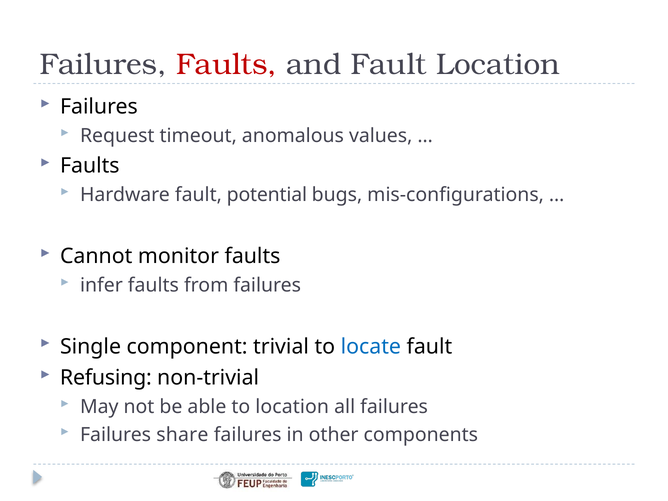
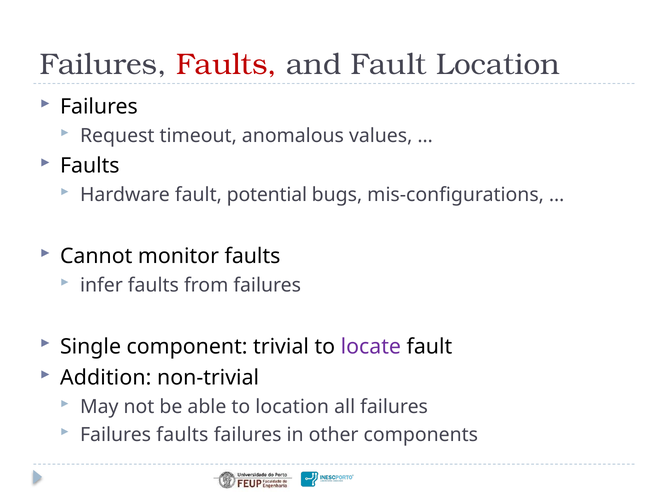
locate colour: blue -> purple
Refusing: Refusing -> Addition
share at (182, 435): share -> faults
